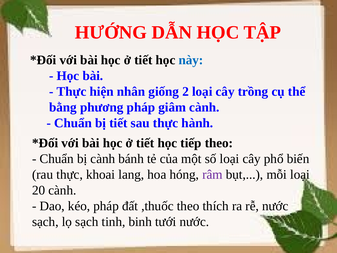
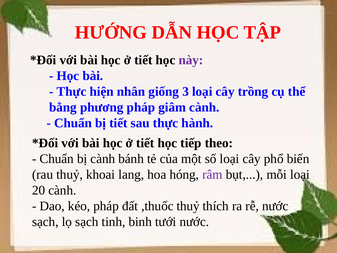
này colour: blue -> purple
2: 2 -> 3
rau thực: thực -> thuỷ
,thuốc theo: theo -> thuỷ
